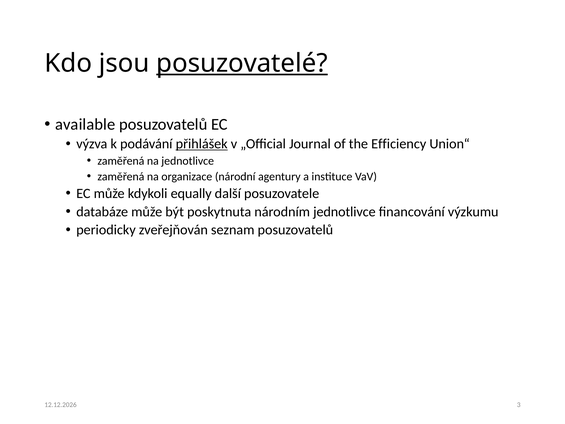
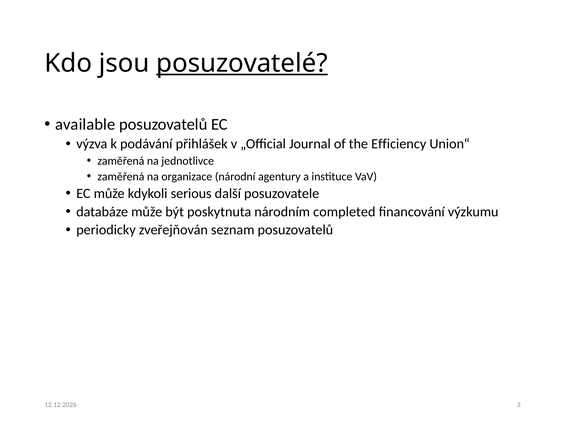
přihlášek underline: present -> none
equally: equally -> serious
národním jednotlivce: jednotlivce -> completed
